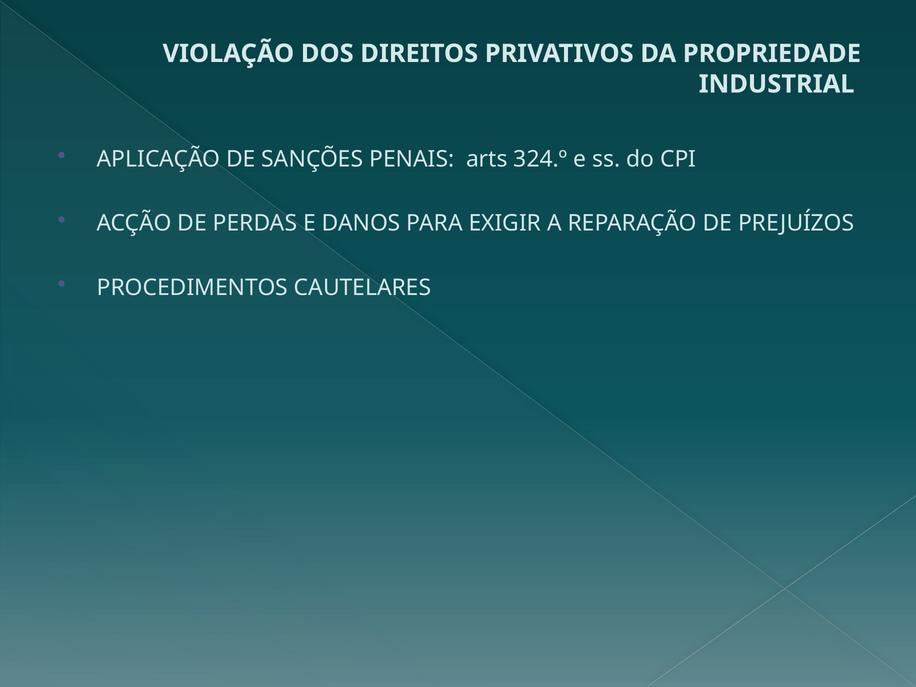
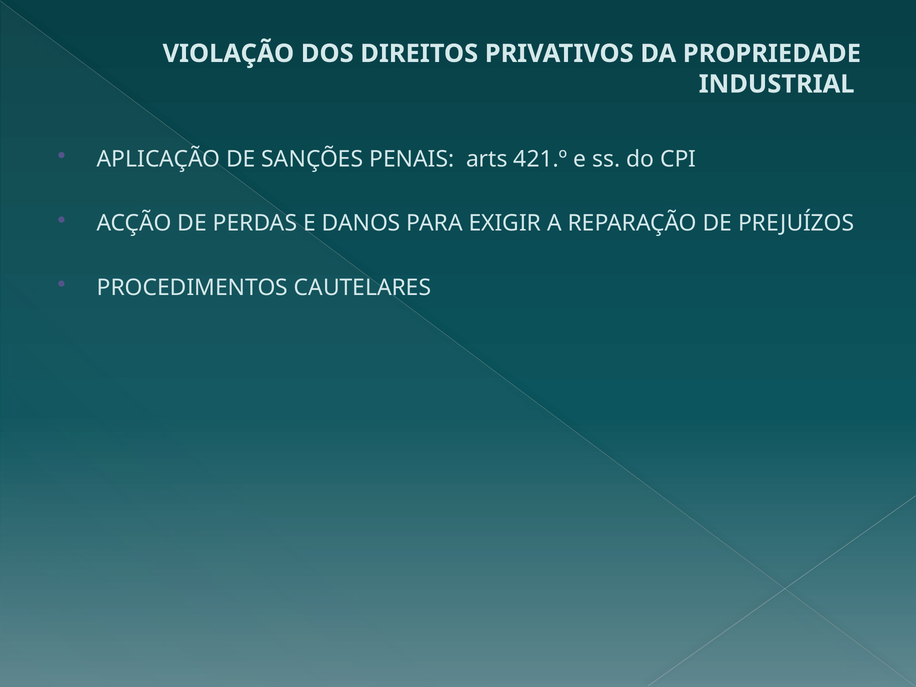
324.º: 324.º -> 421.º
